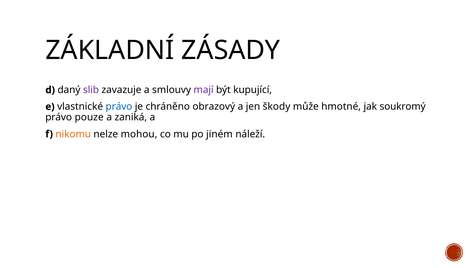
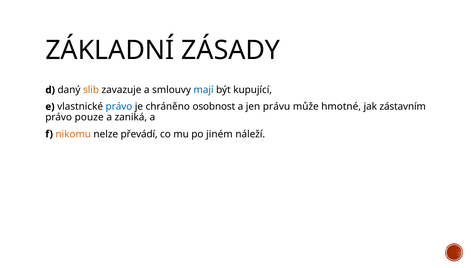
slib colour: purple -> orange
mají colour: purple -> blue
obrazový: obrazový -> osobnost
škody: škody -> právu
soukromý: soukromý -> zástavním
mohou: mohou -> převádí
